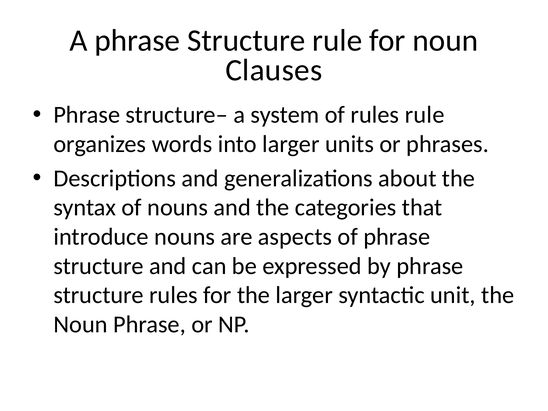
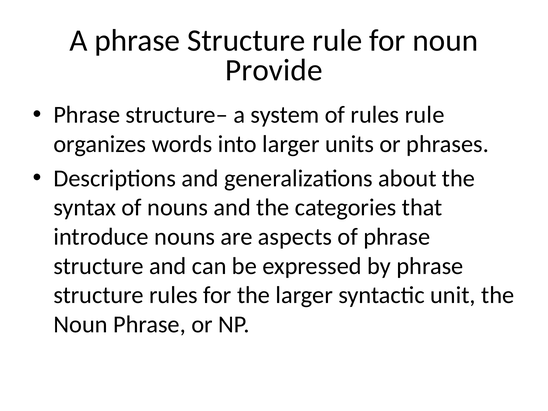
Clauses: Clauses -> Provide
